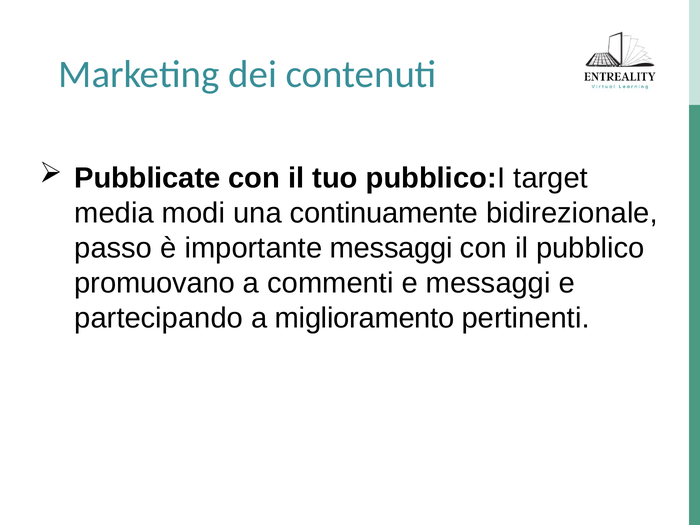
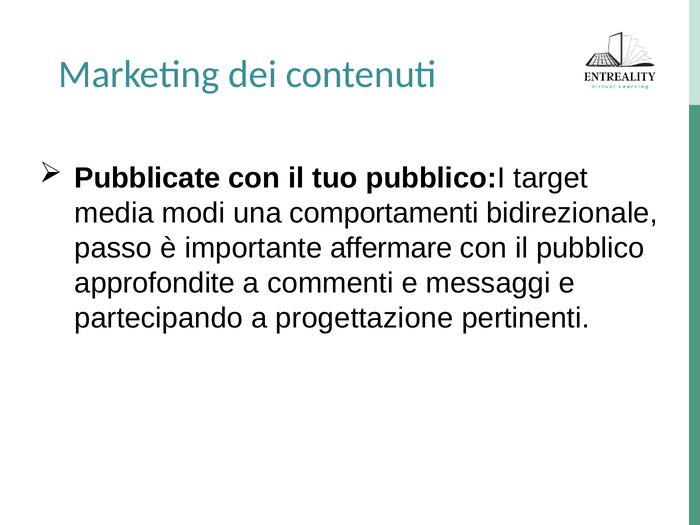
continuamente: continuamente -> comportamenti
importante messaggi: messaggi -> affermare
promuovano: promuovano -> approfondite
miglioramento: miglioramento -> progettazione
